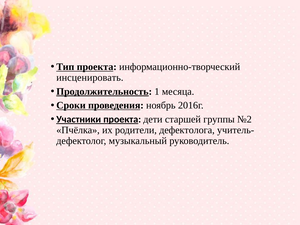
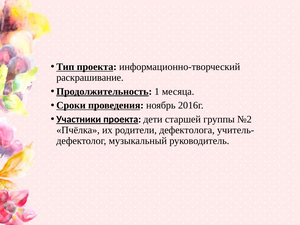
инсценировать: инсценировать -> раскрашивание
